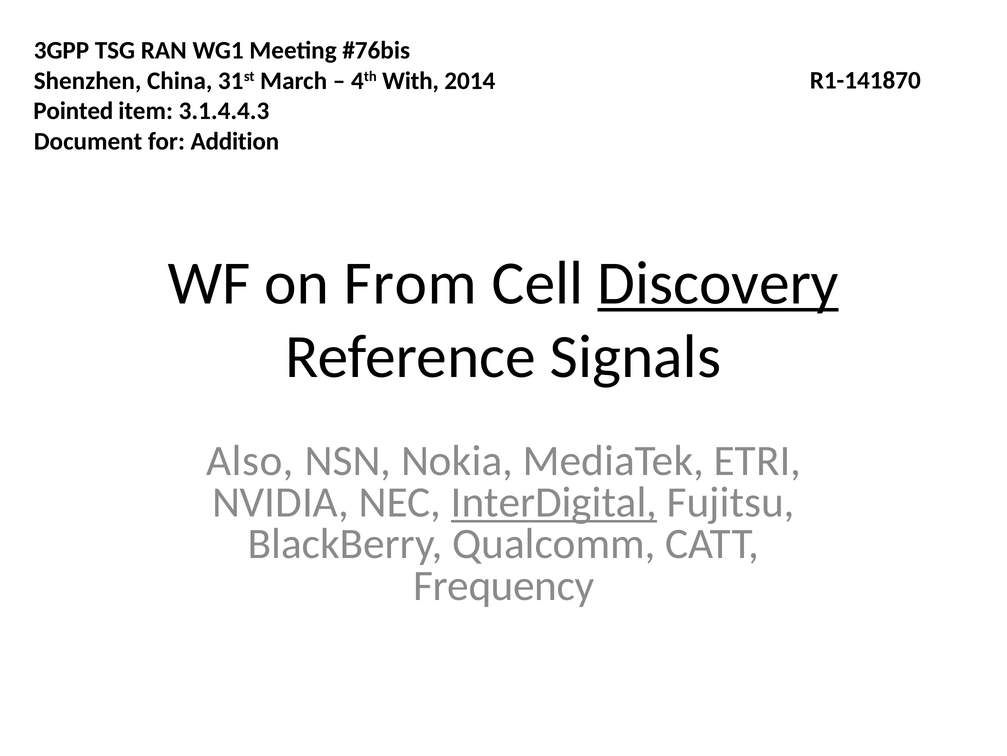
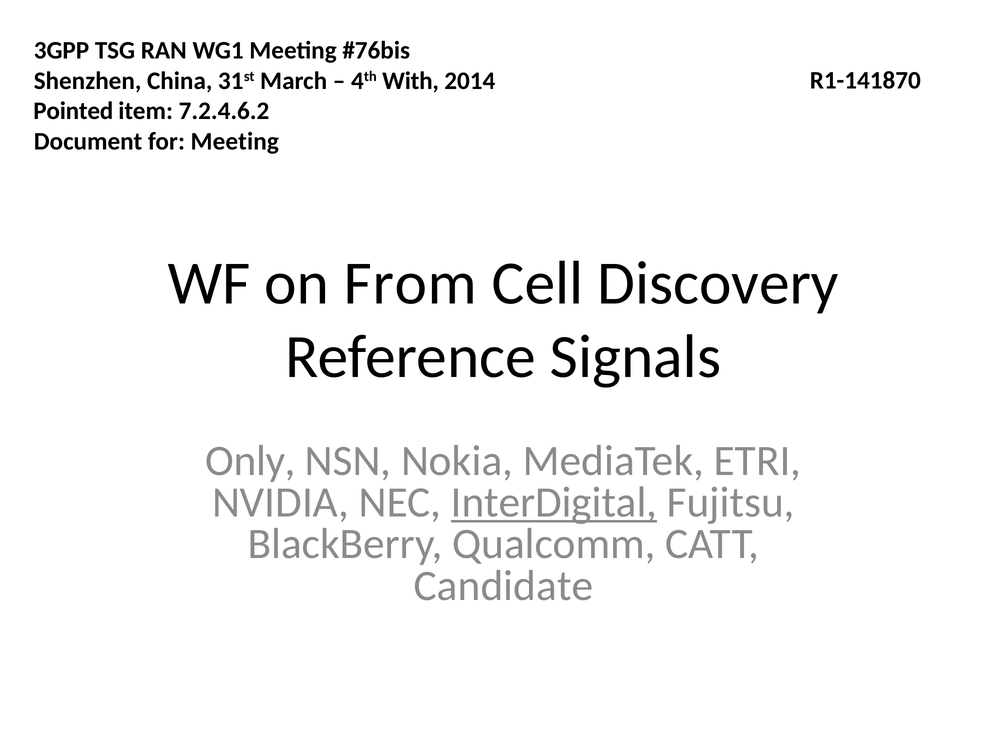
3.1.4.4.3: 3.1.4.4.3 -> 7.2.4.6.2
for Addition: Addition -> Meeting
Discovery underline: present -> none
Also: Also -> Only
Frequency: Frequency -> Candidate
